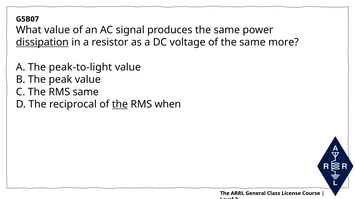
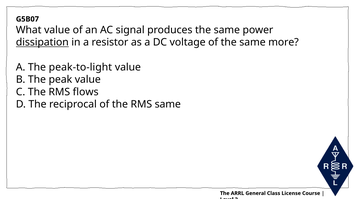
RMS same: same -> flows
the at (120, 105) underline: present -> none
RMS when: when -> same
